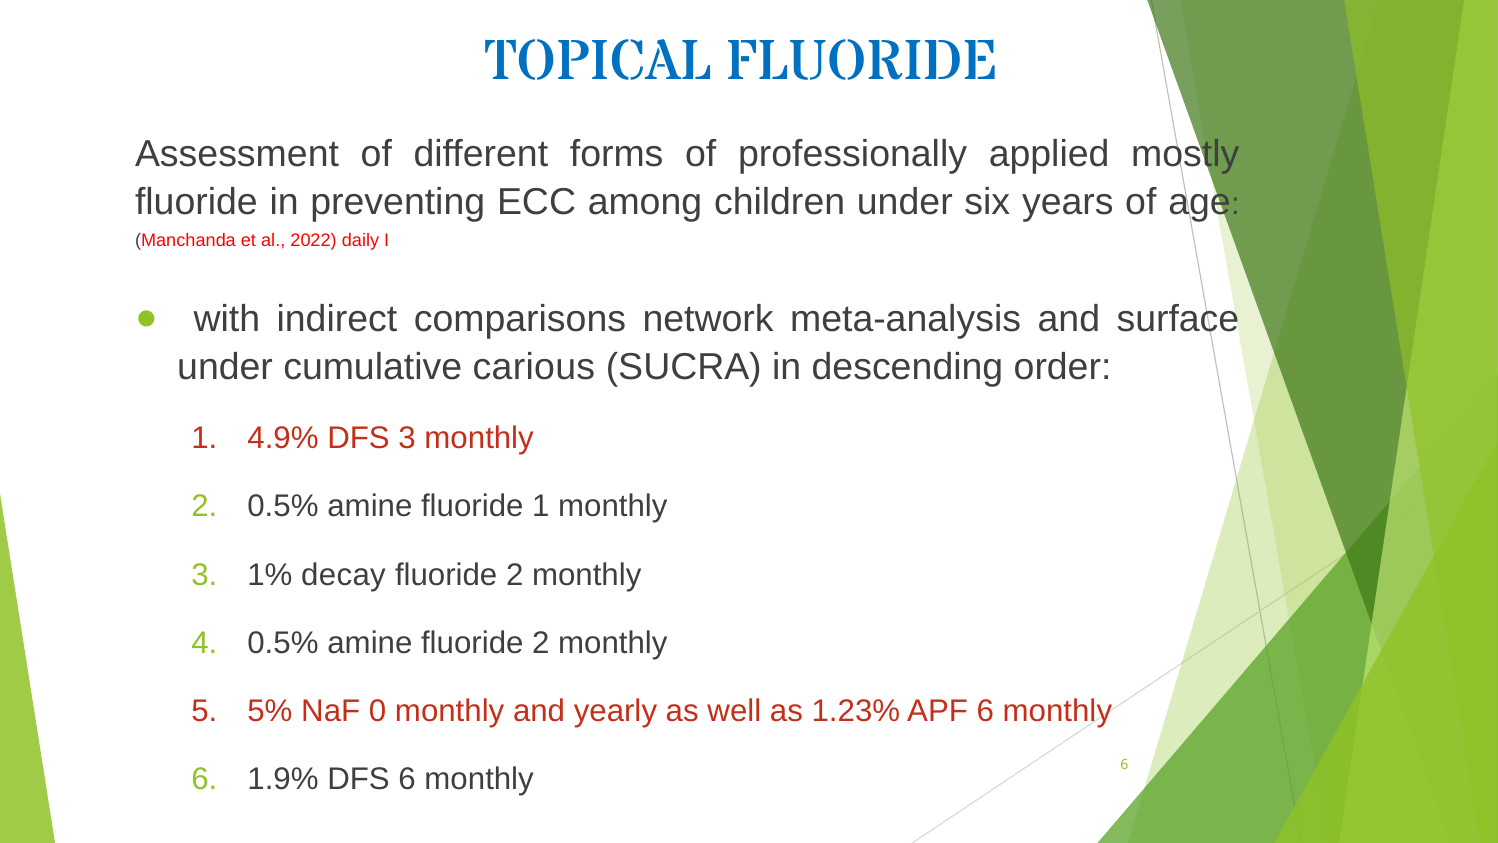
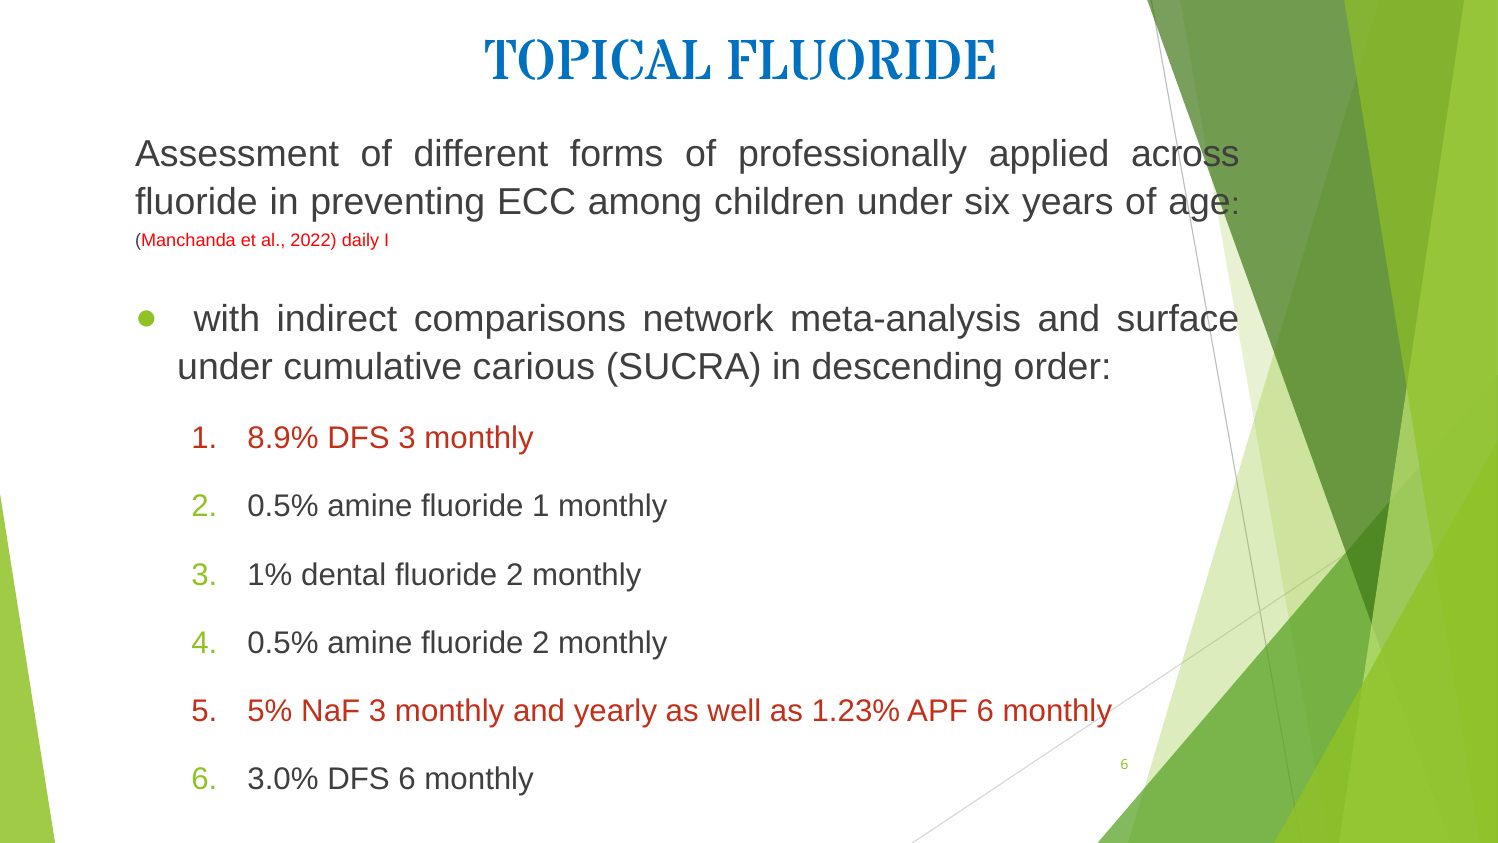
mostly: mostly -> across
4.9%: 4.9% -> 8.9%
decay: decay -> dental
NaF 0: 0 -> 3
1.9%: 1.9% -> 3.0%
